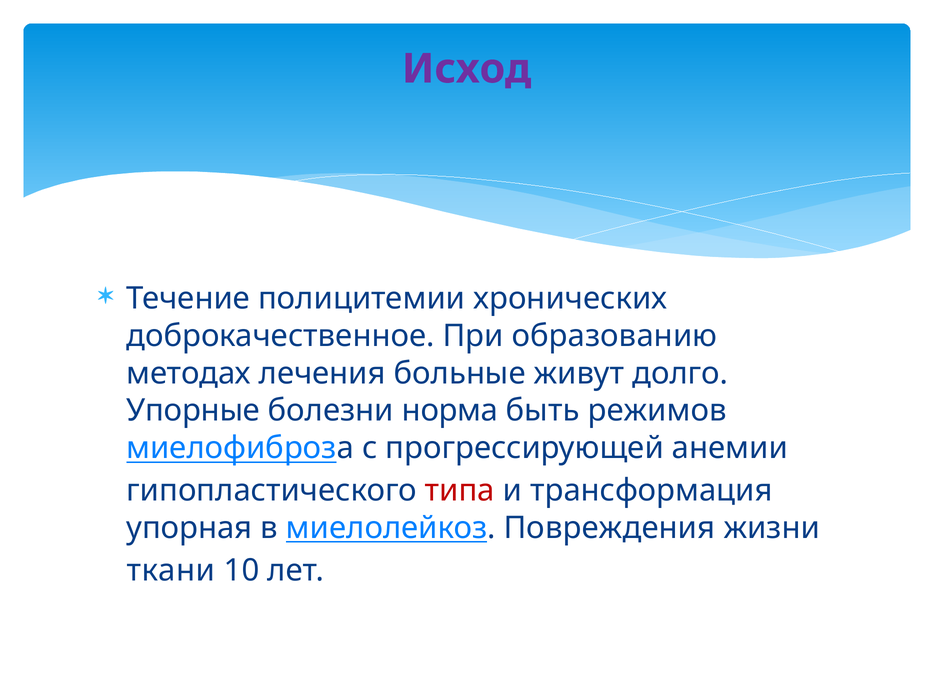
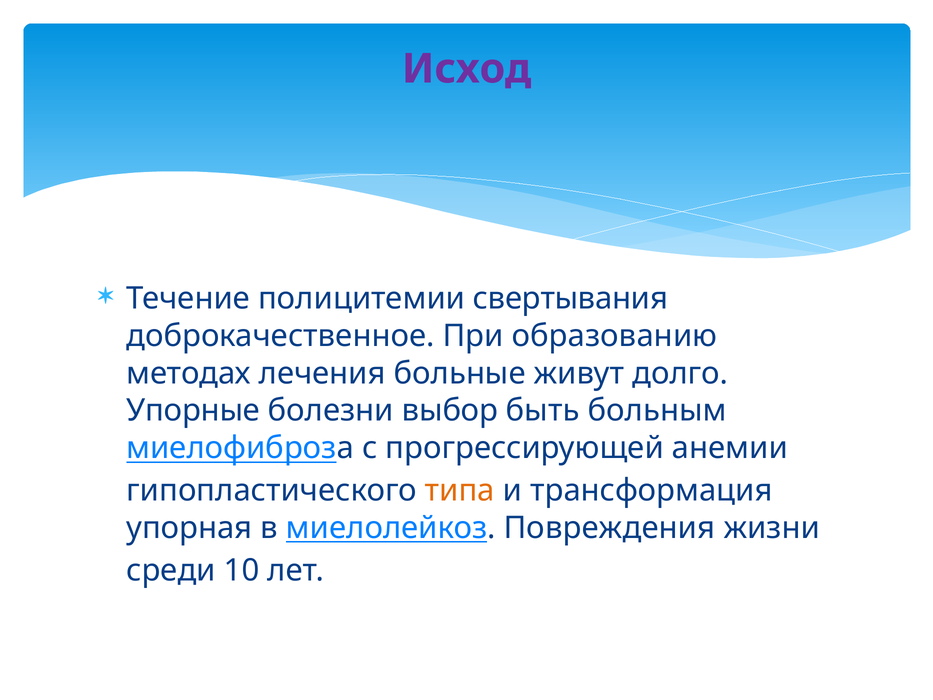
хронических: хронических -> свертывания
норма: норма -> выбор
режимов: режимов -> больным
типа colour: red -> orange
ткани: ткани -> среди
